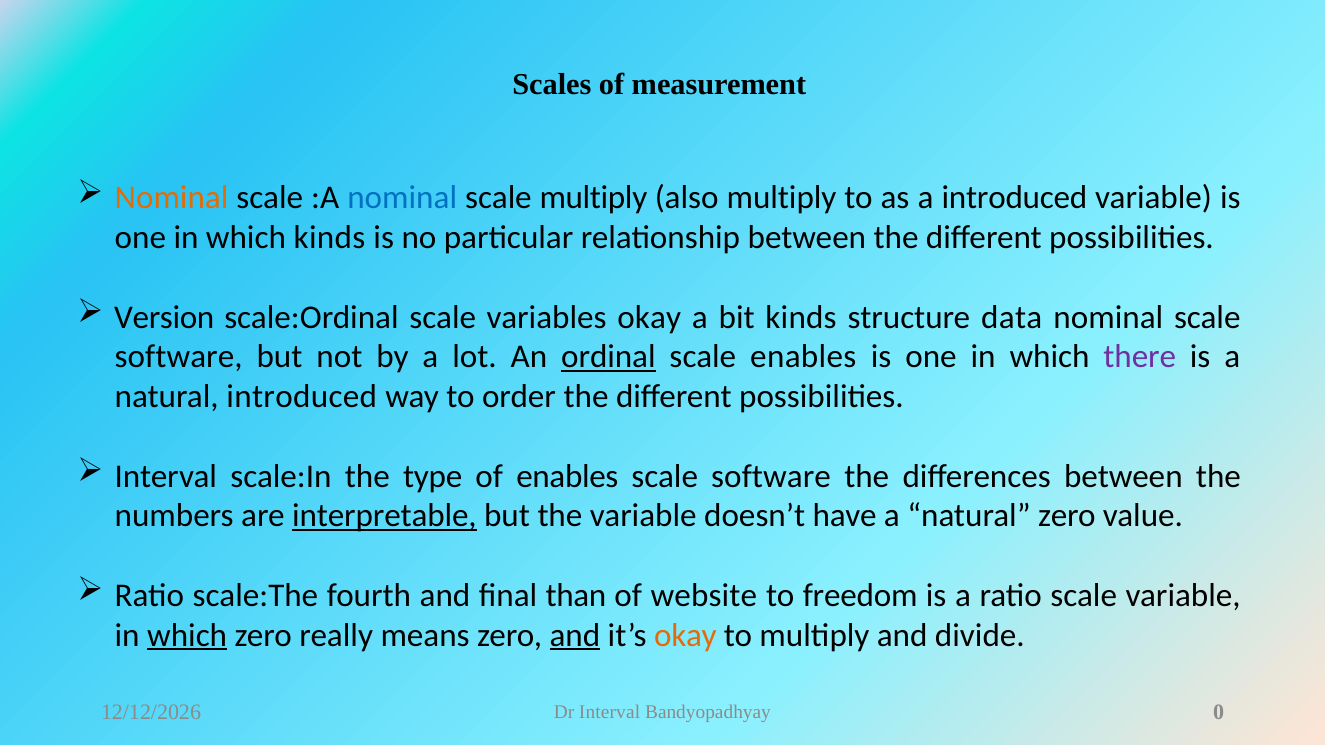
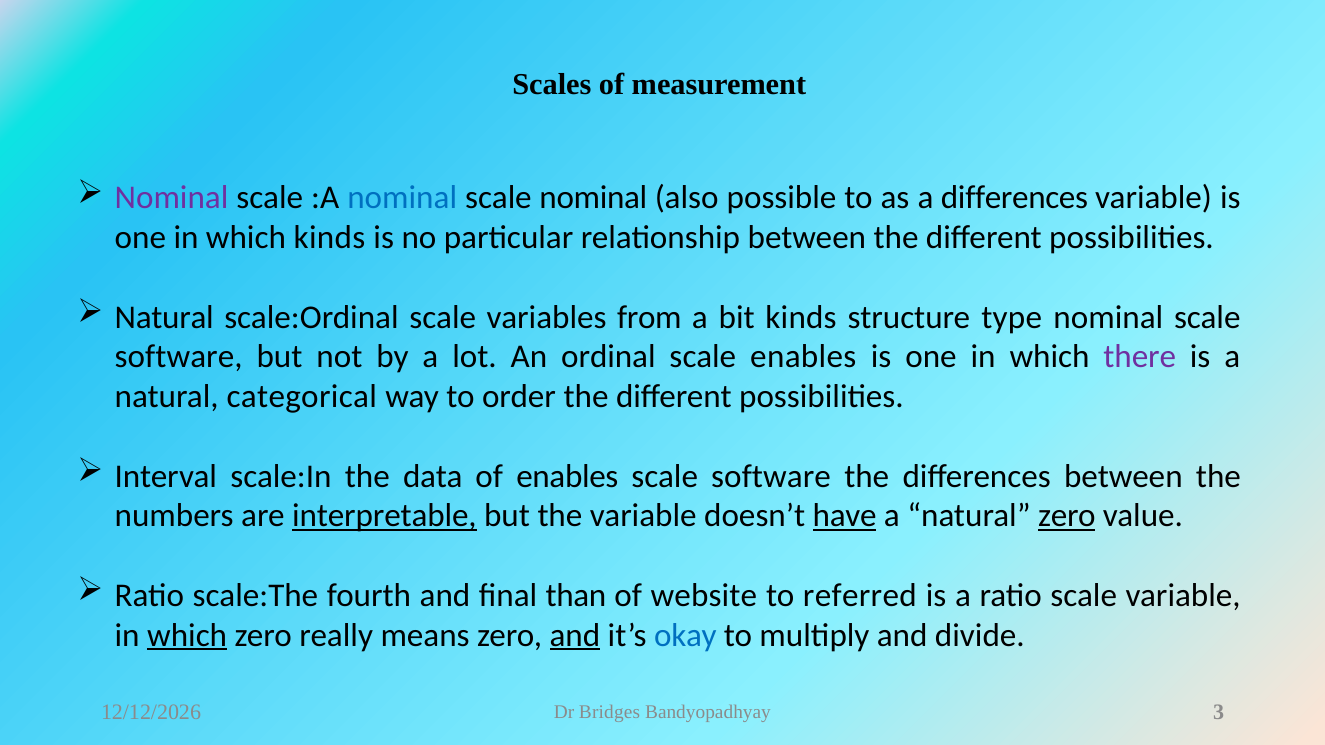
Nominal at (172, 198) colour: orange -> purple
scale multiply: multiply -> nominal
also multiply: multiply -> possible
a introduced: introduced -> differences
Version at (164, 317): Version -> Natural
variables okay: okay -> from
data: data -> type
ordinal underline: present -> none
natural introduced: introduced -> categorical
type: type -> data
have underline: none -> present
zero at (1067, 516) underline: none -> present
freedom: freedom -> referred
okay at (685, 635) colour: orange -> blue
Dr Interval: Interval -> Bridges
0: 0 -> 3
